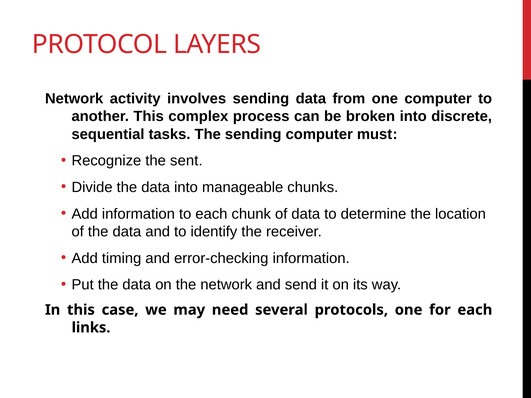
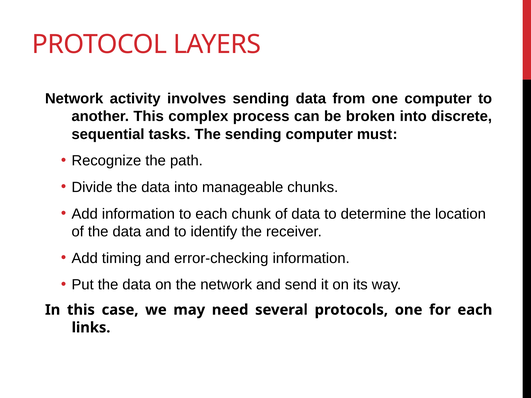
sent: sent -> path
